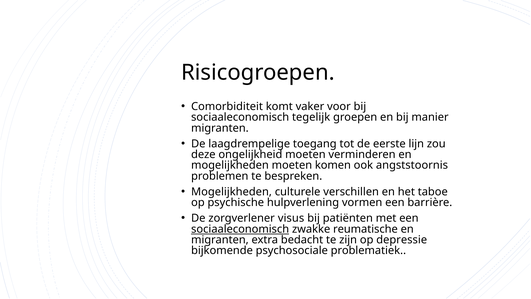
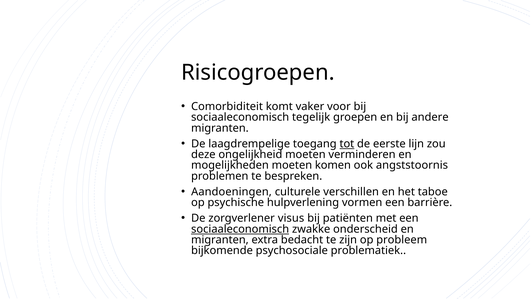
manier: manier -> andere
tot underline: none -> present
Mogelijkheden at (232, 192): Mogelijkheden -> Aandoeningen
reumatische: reumatische -> onderscheid
depressie: depressie -> probleem
